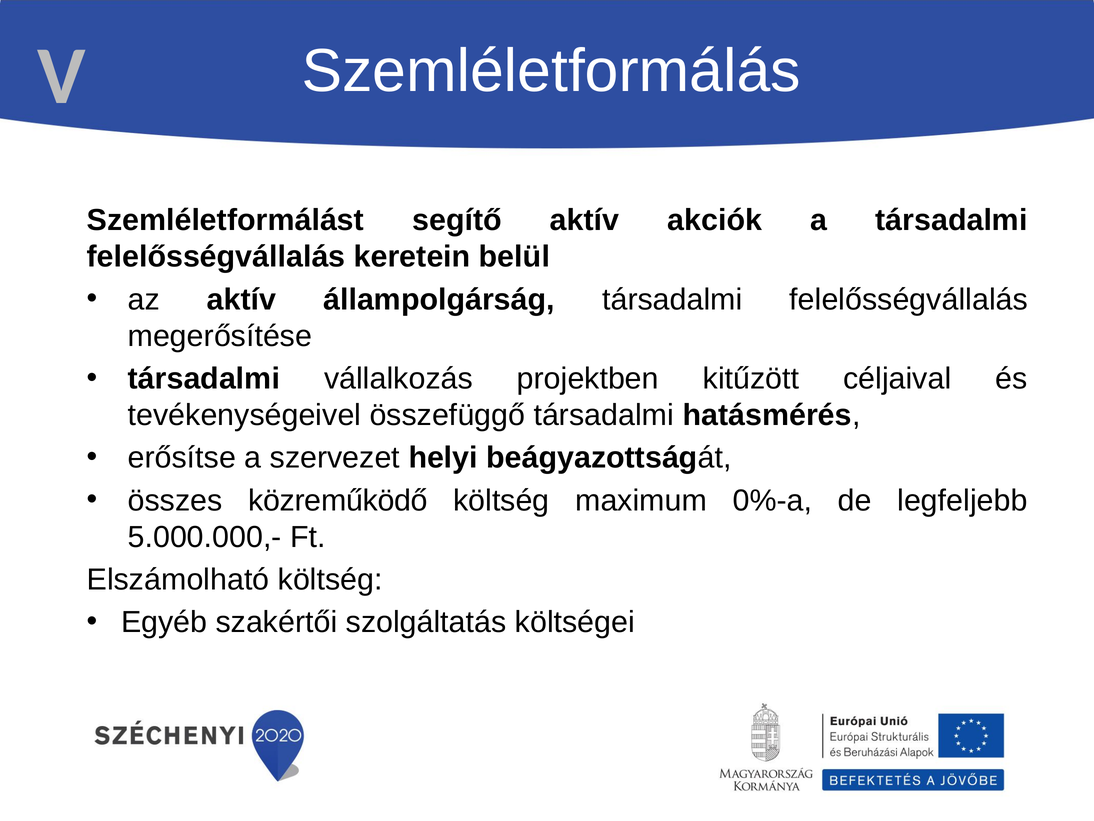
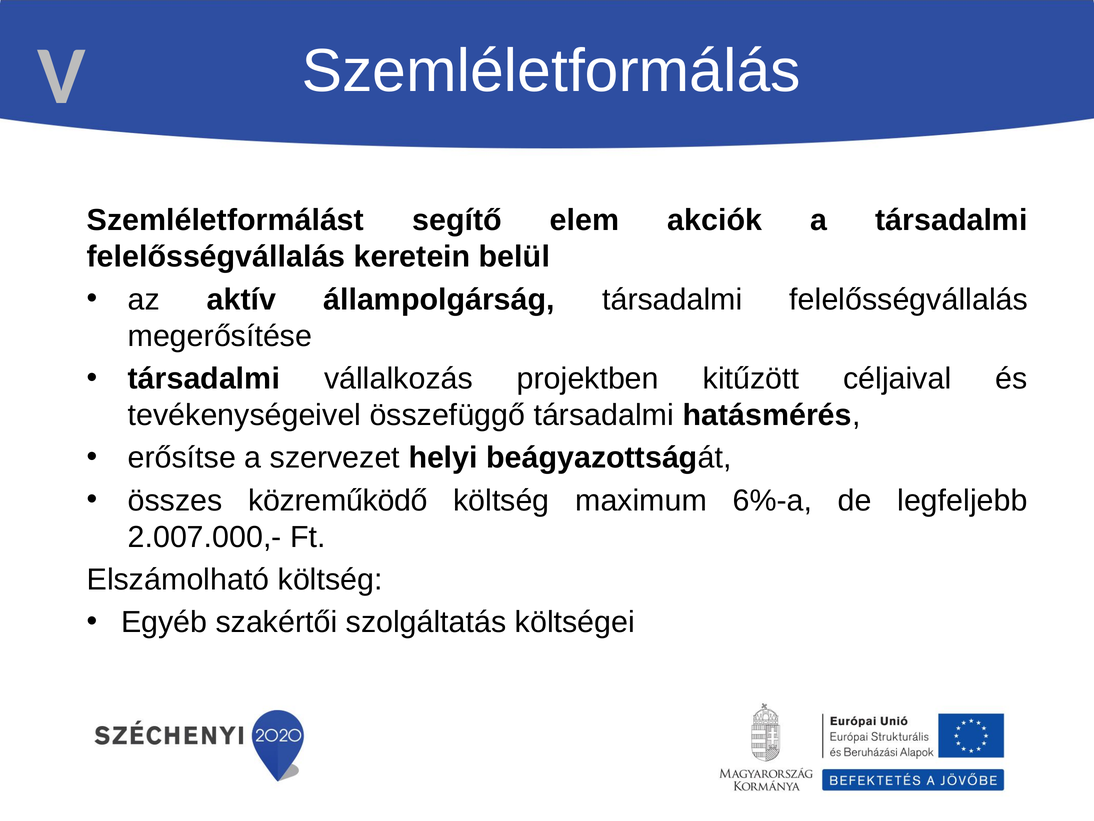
segítő aktív: aktív -> elem
0%-a: 0%-a -> 6%-a
5.000.000,-: 5.000.000,- -> 2.007.000,-
